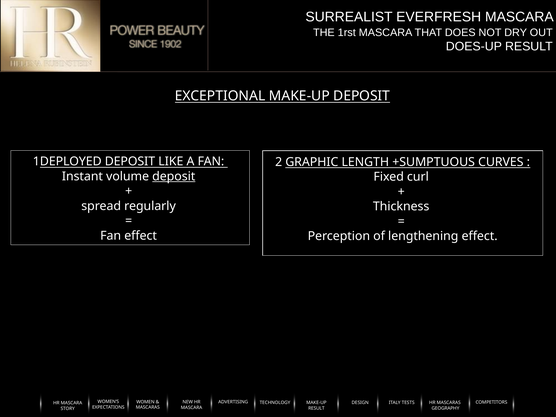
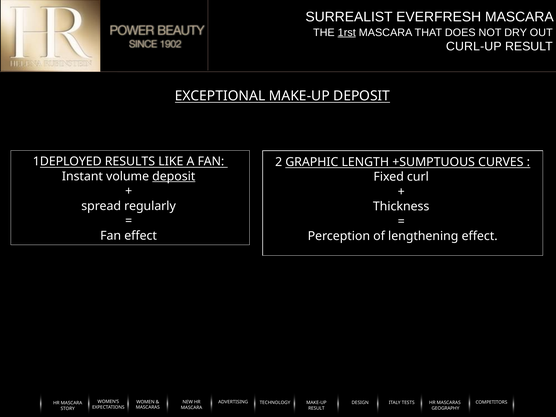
1rst underline: none -> present
DOES-UP: DOES-UP -> CURL-UP
1DEPLOYED DEPOSIT: DEPOSIT -> RESULTS
